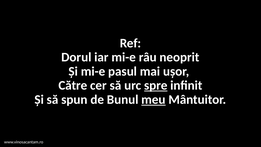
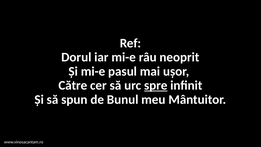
meu underline: present -> none
